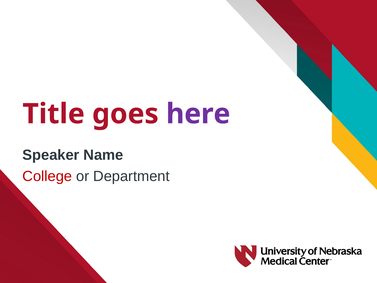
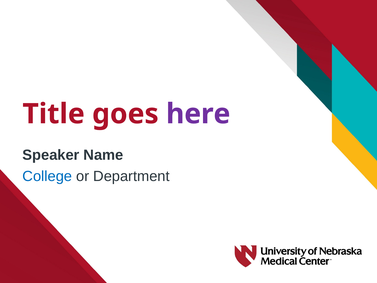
College colour: red -> blue
